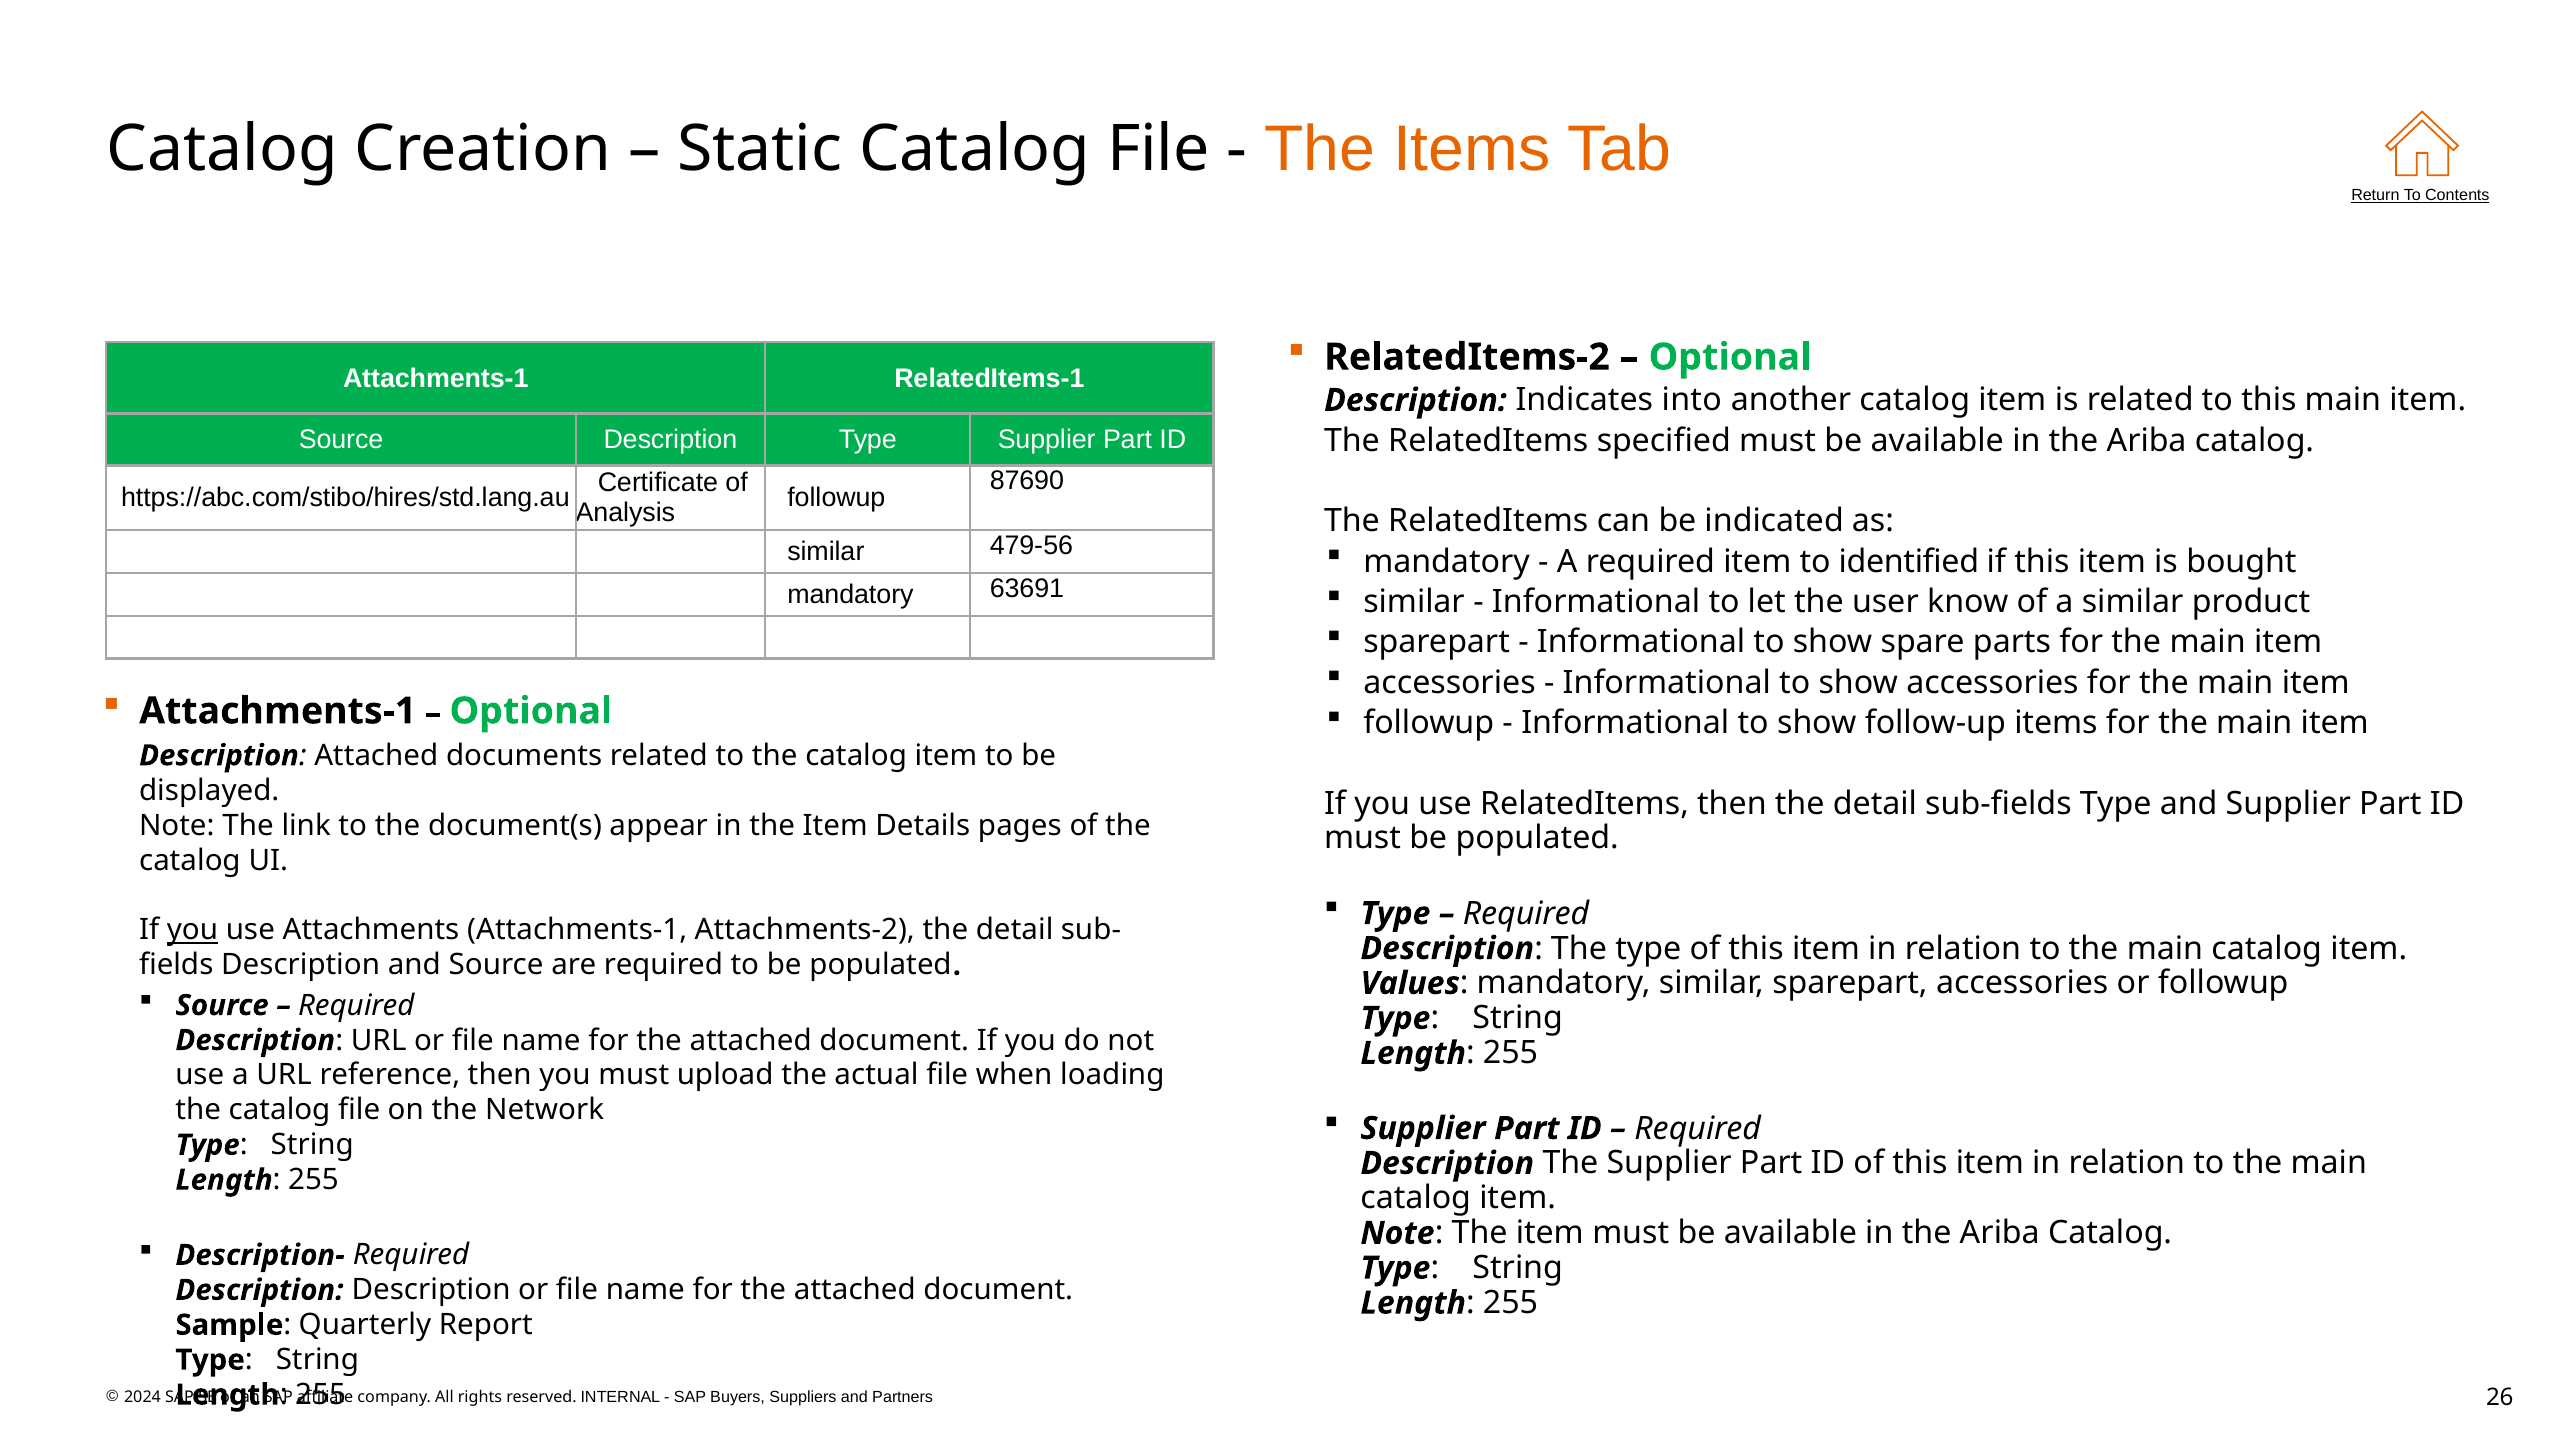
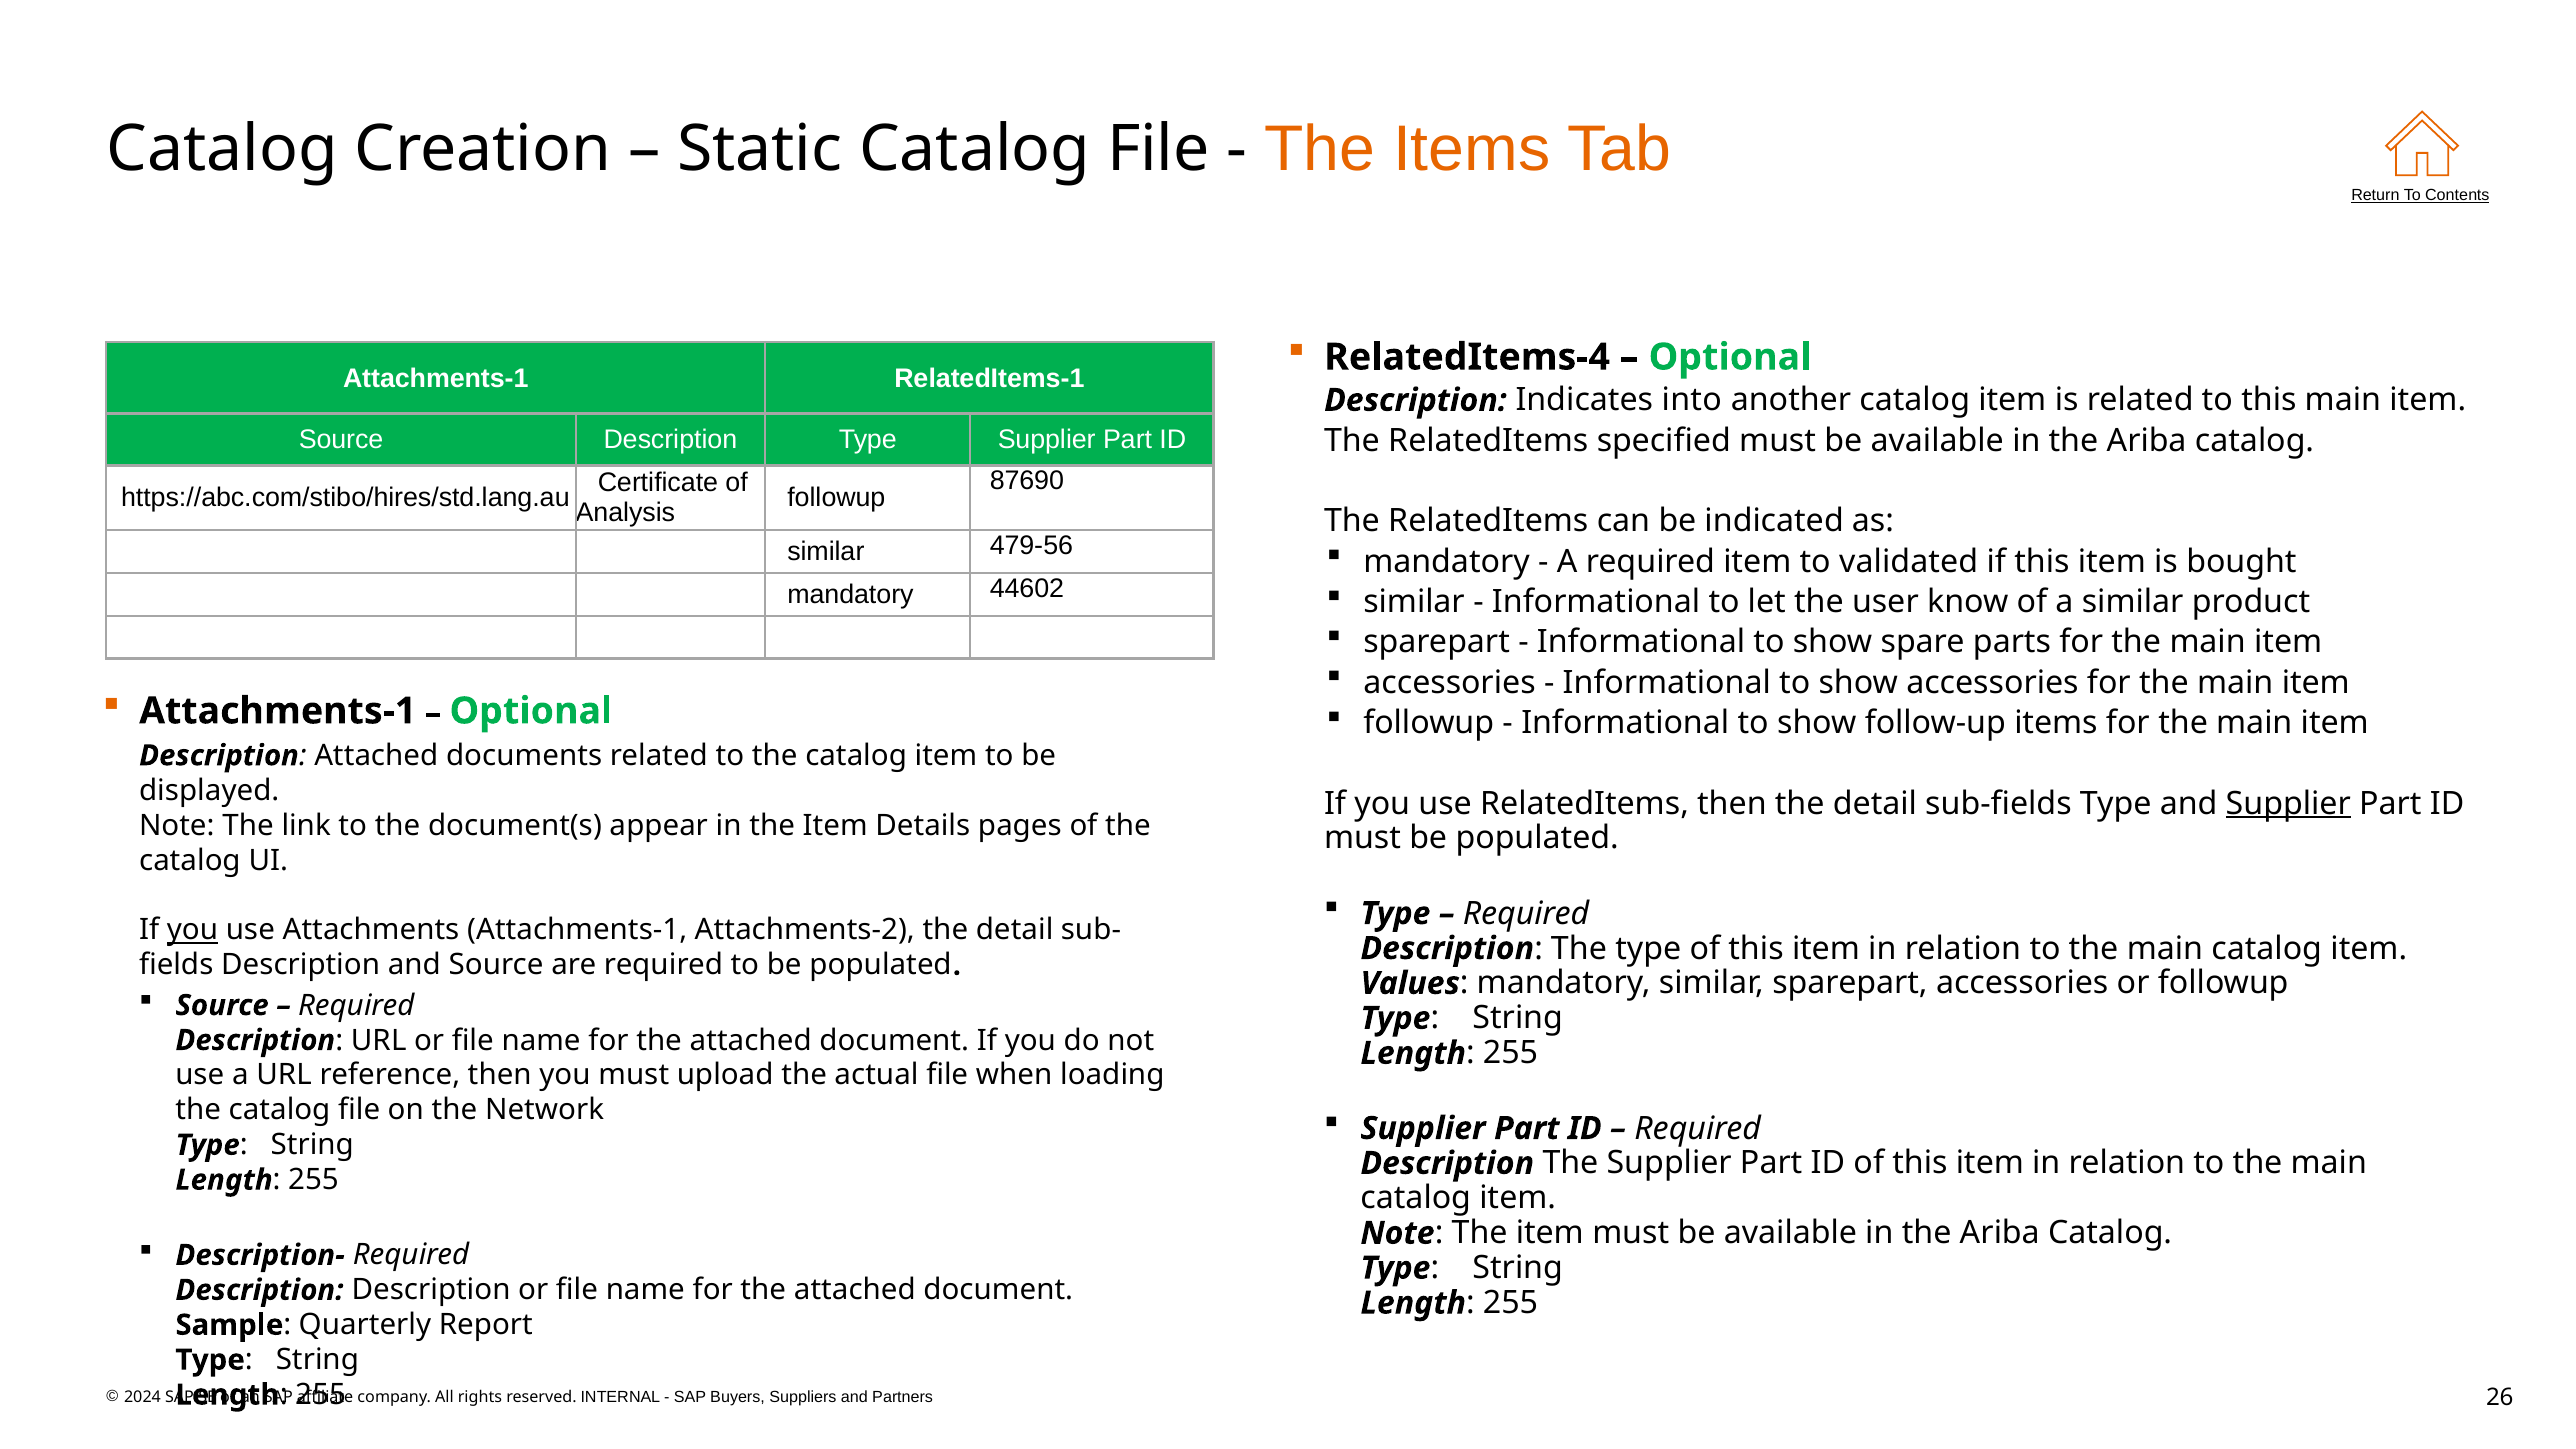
RelatedItems-2: RelatedItems-2 -> RelatedItems-4
identified: identified -> validated
63691: 63691 -> 44602
Supplier at (2288, 803) underline: none -> present
